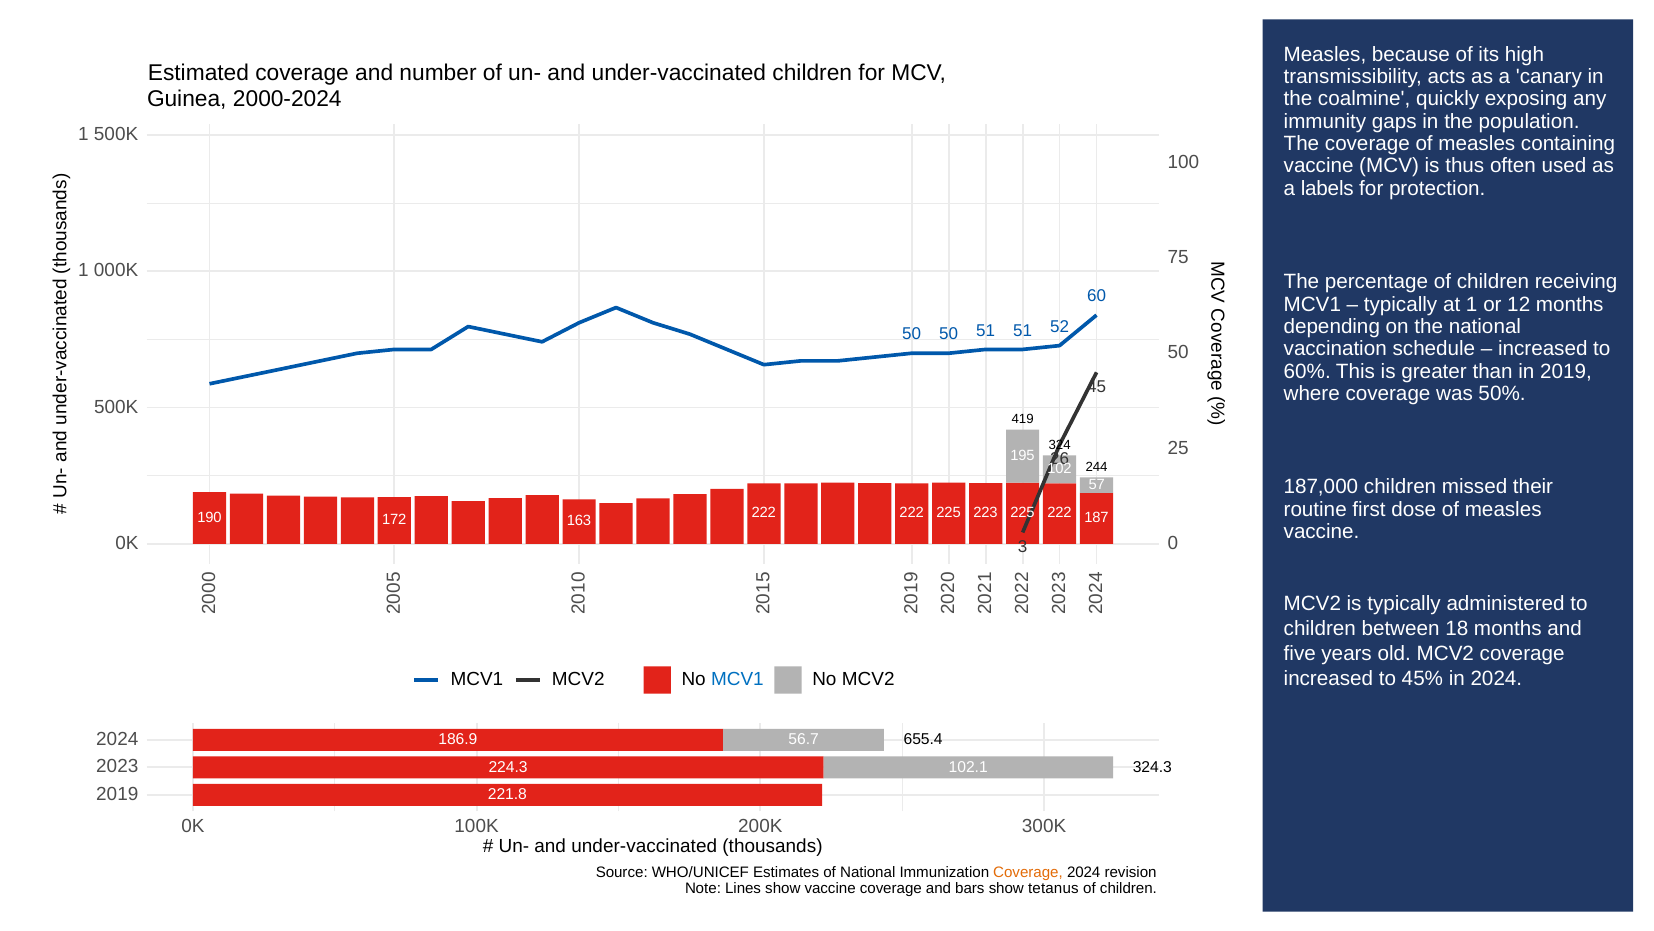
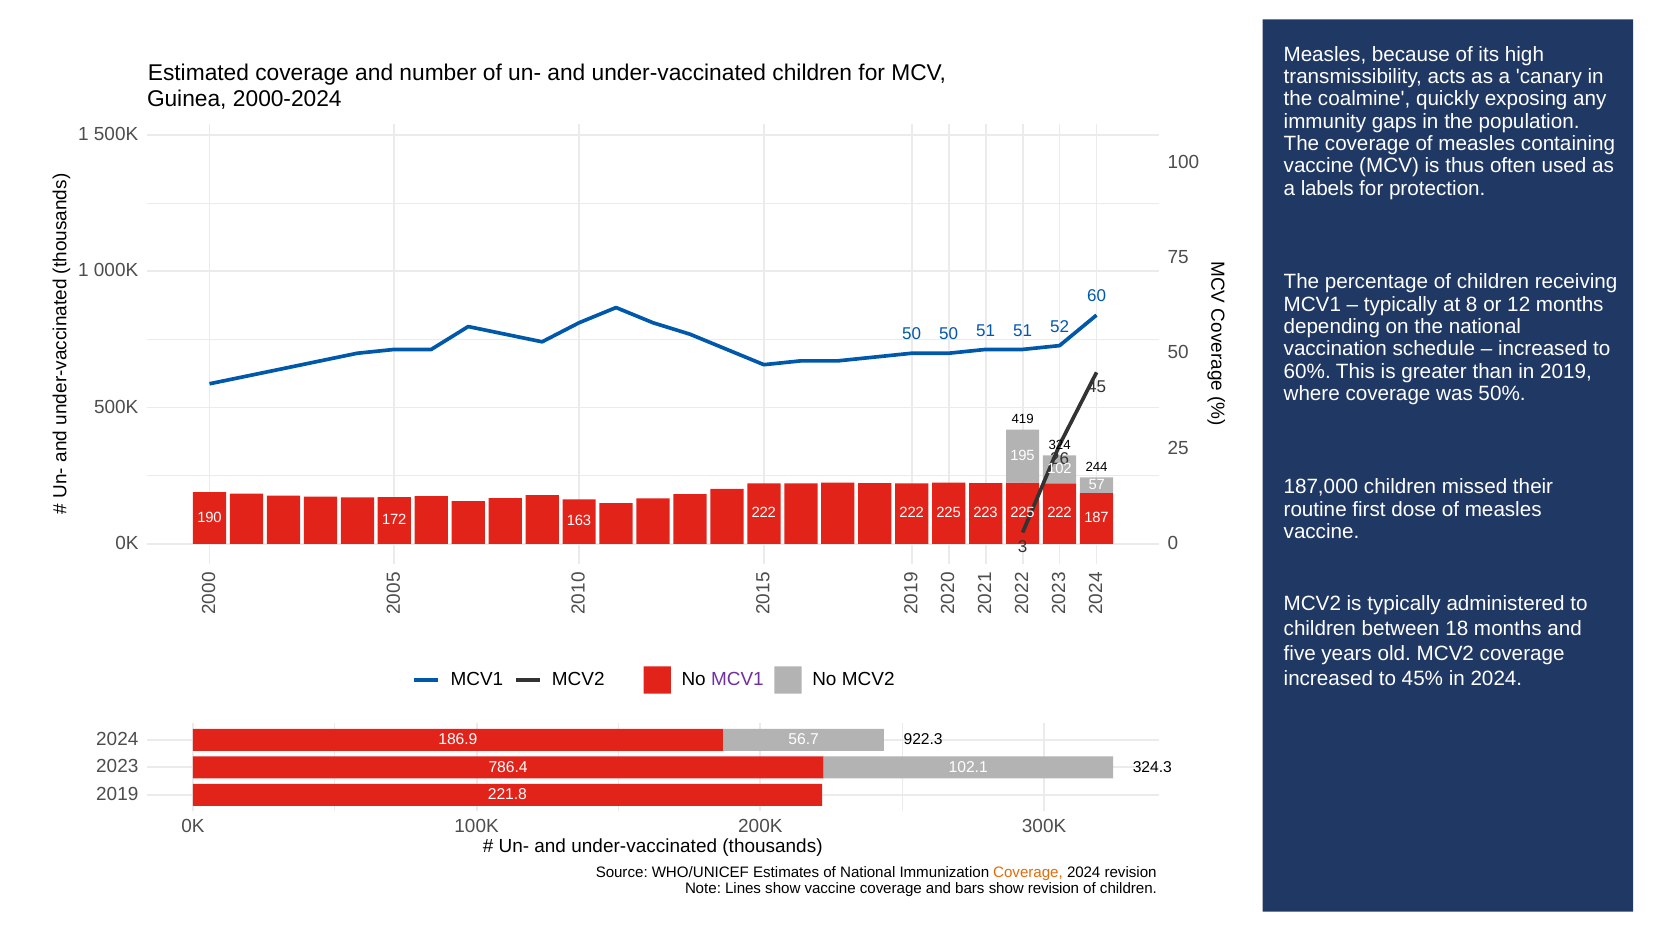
at 1: 1 -> 8
MCV1 at (737, 679) colour: blue -> purple
655.4: 655.4 -> 922.3
224.3: 224.3 -> 786.4
show tetanus: tetanus -> revision
